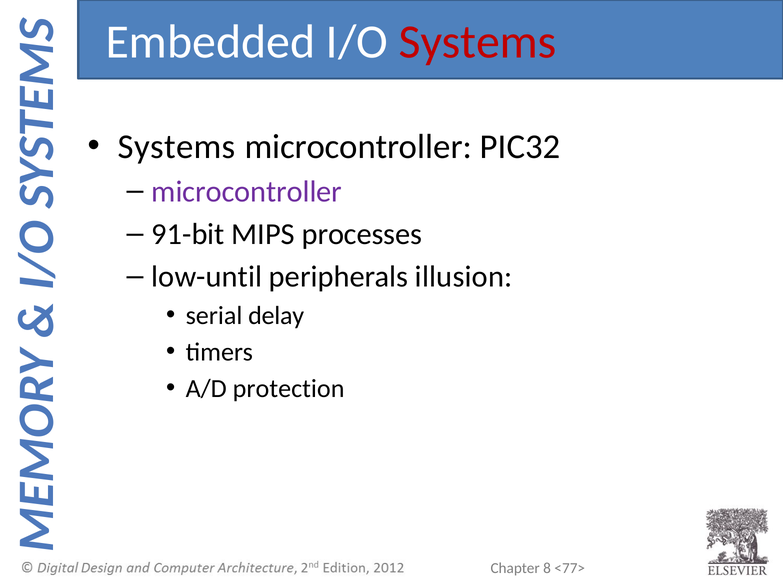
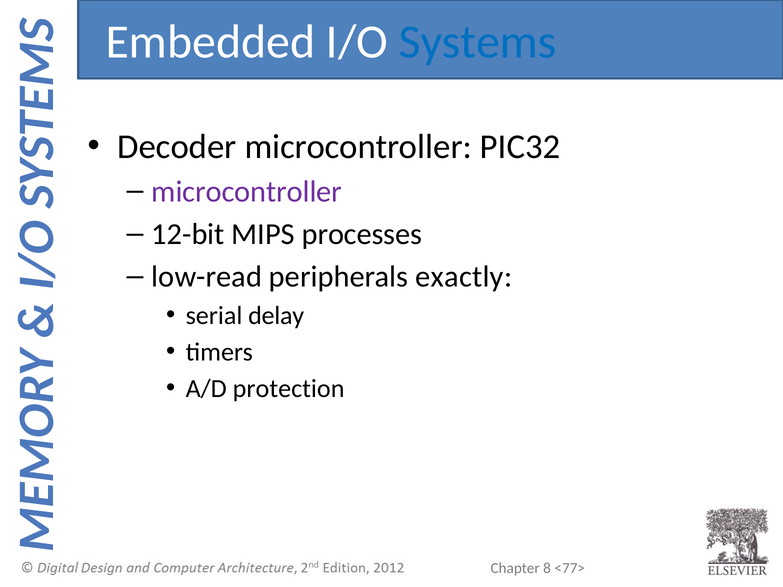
Systems at (478, 42) colour: red -> blue
Systems at (177, 147): Systems -> Decoder
91-bit: 91-bit -> 12-bit
low-until: low-until -> low-read
illusion: illusion -> exactly
